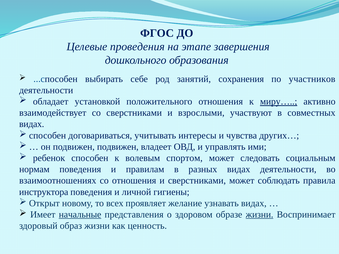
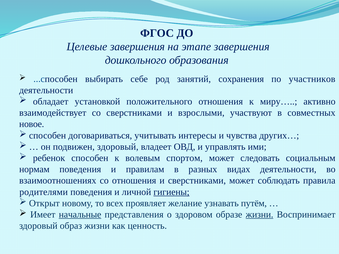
Целевые проведения: проведения -> завершения
миру… underline: present -> none
видах at (32, 124): видах -> новое
подвижен подвижен: подвижен -> здоровый
инструктора: инструктора -> родителями
гигиены underline: none -> present
узнавать видах: видах -> путём
